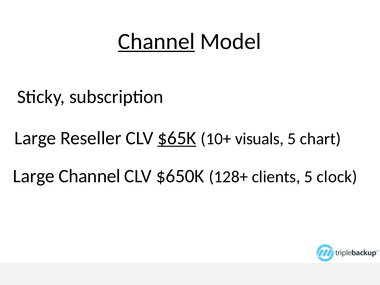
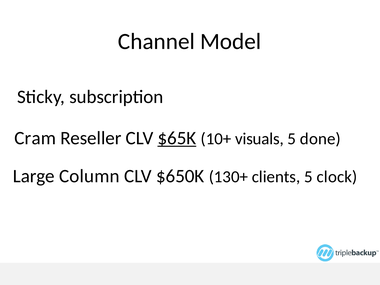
Channel at (156, 41) underline: present -> none
Large at (35, 138): Large -> Cram
chart: chart -> done
Large Channel: Channel -> Column
128+: 128+ -> 130+
